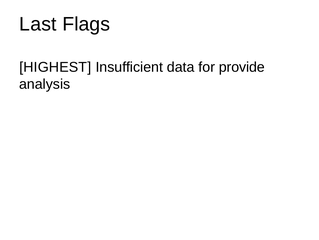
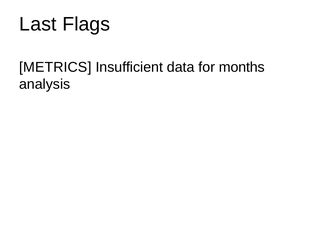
HIGHEST: HIGHEST -> METRICS
provide: provide -> months
